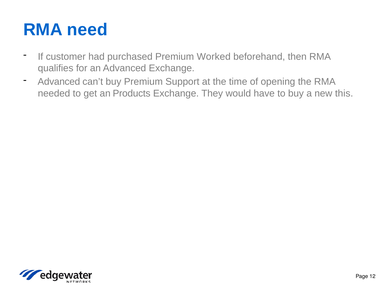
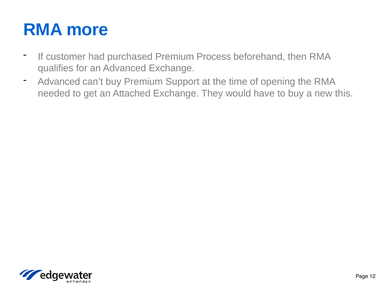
need: need -> more
Worked: Worked -> Process
Products: Products -> Attached
